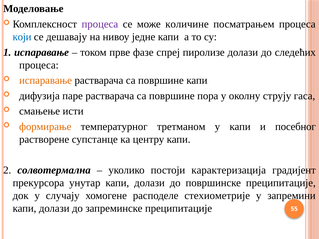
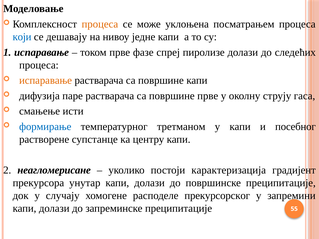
процеса at (100, 24) colour: purple -> orange
количине: количине -> уклоњена
површине пора: пора -> прве
формирање colour: orange -> blue
солвотермална: солвотермална -> неагломерисане
стехиометрије: стехиометрије -> прекурсорског
